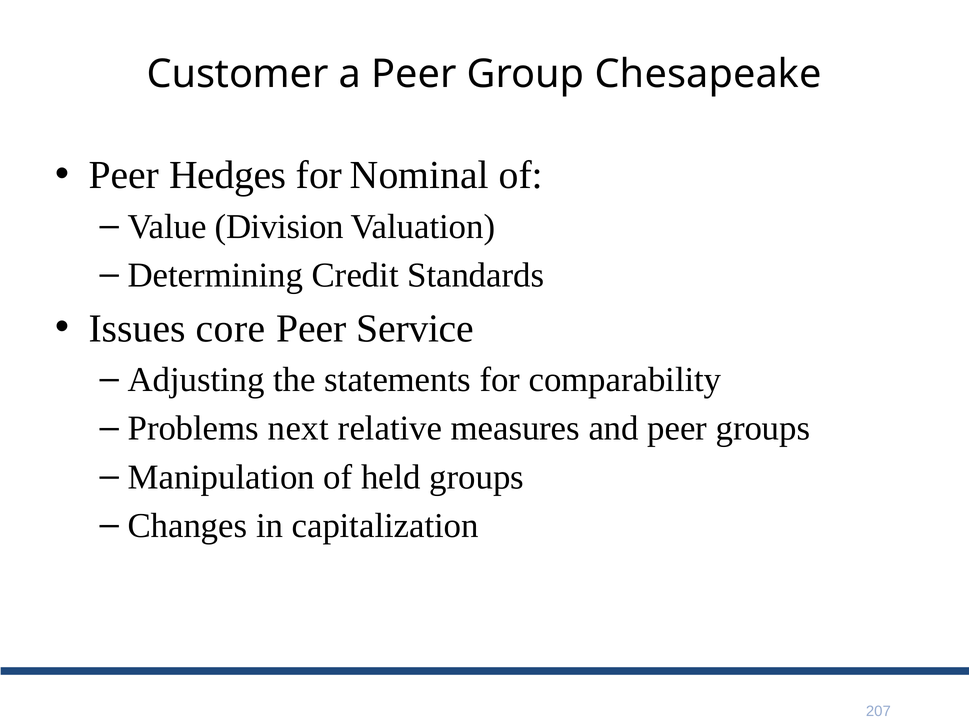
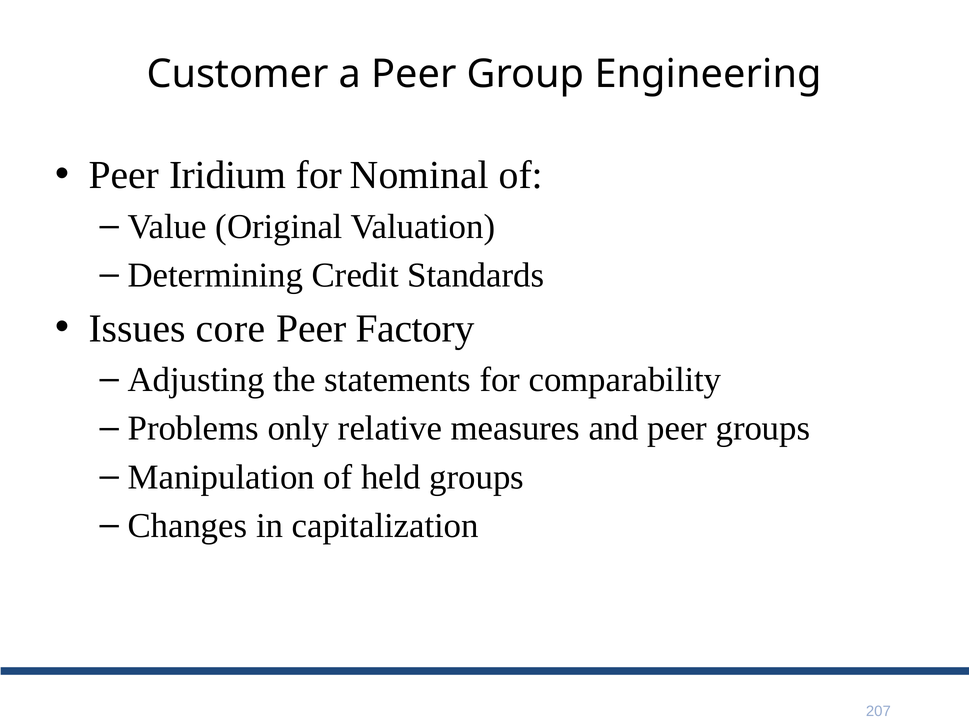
Chesapeake: Chesapeake -> Engineering
Hedges: Hedges -> Iridium
Division: Division -> Original
Service: Service -> Factory
next: next -> only
